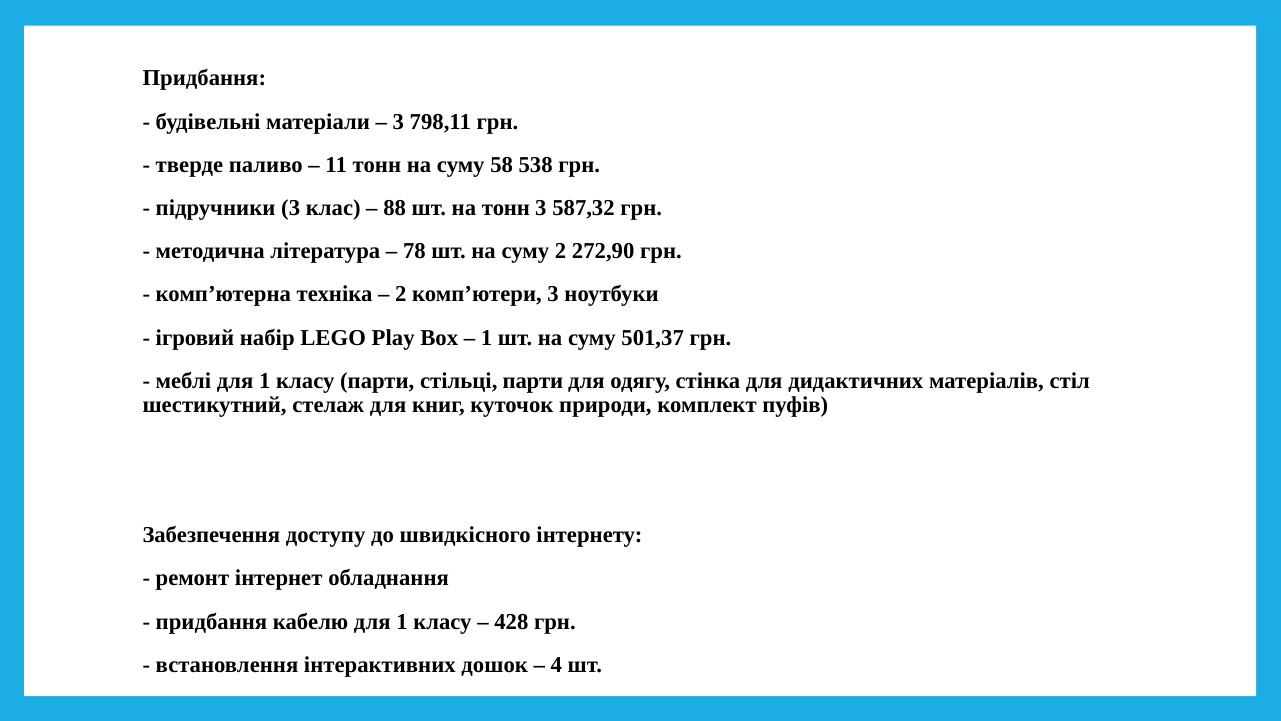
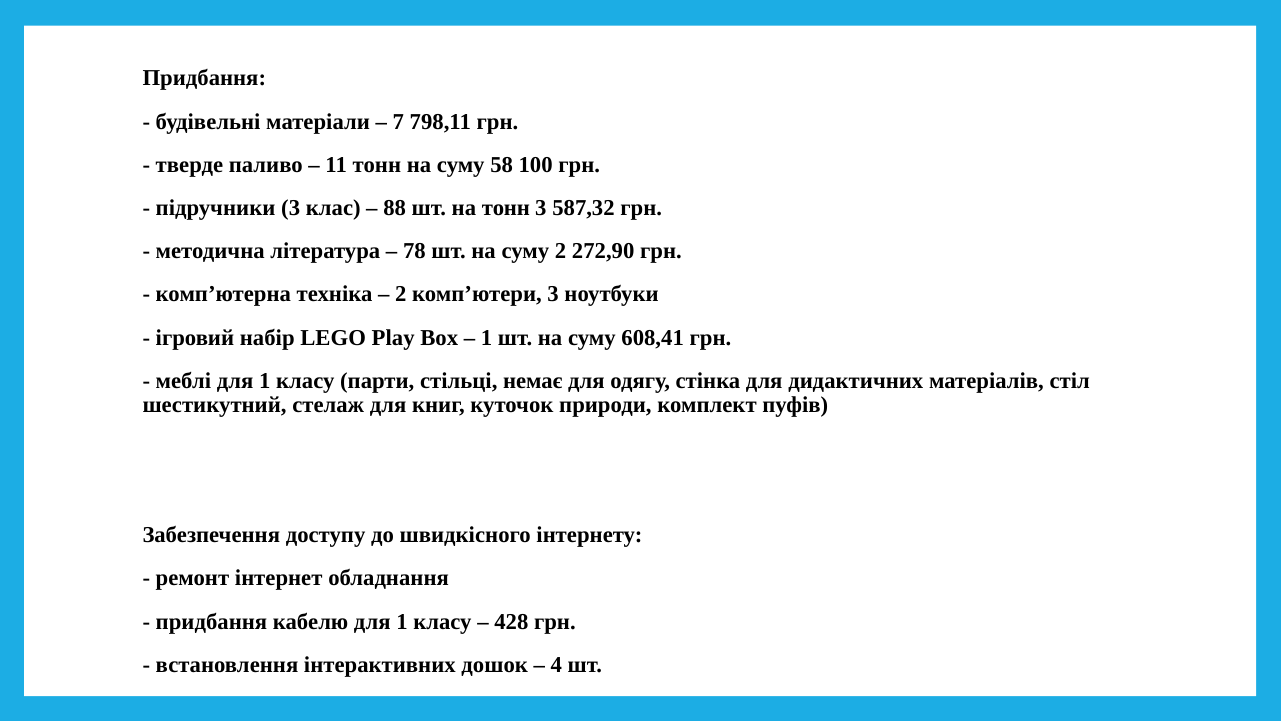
3 at (398, 121): 3 -> 7
538: 538 -> 100
501,37: 501,37 -> 608,41
стільці парти: парти -> немає
